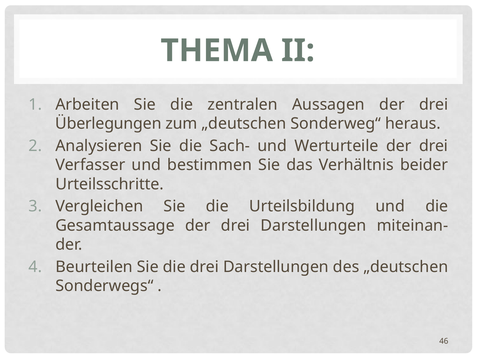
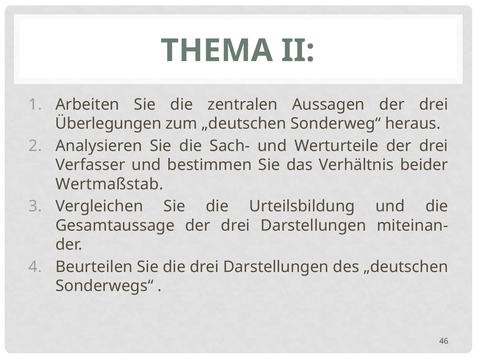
Urteilsschritte: Urteilsschritte -> Wertmaßstab
